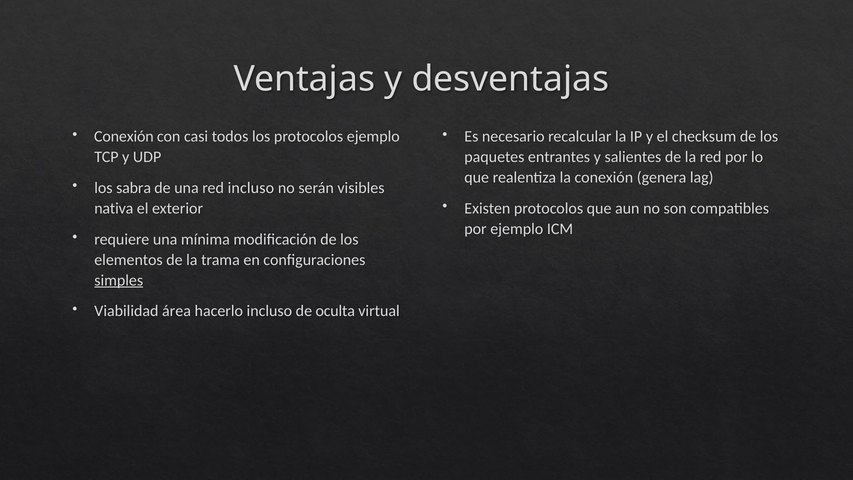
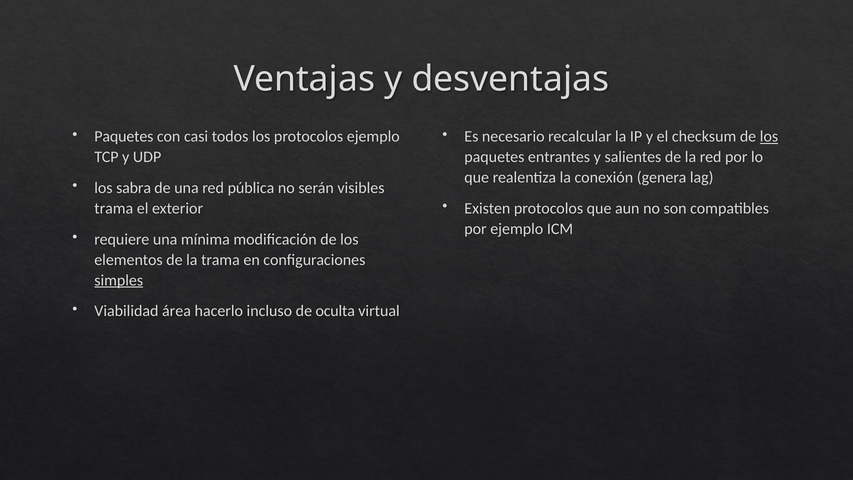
Conexión at (124, 136): Conexión -> Paquetes
los at (769, 136) underline: none -> present
red incluso: incluso -> pública
nativa at (114, 208): nativa -> trama
